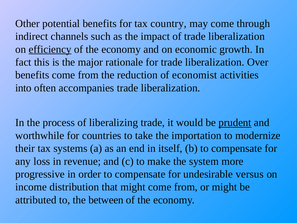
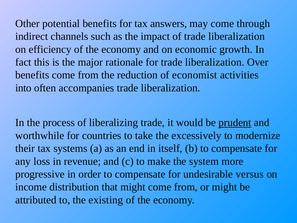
country: country -> answers
efficiency underline: present -> none
importation: importation -> excessively
between: between -> existing
